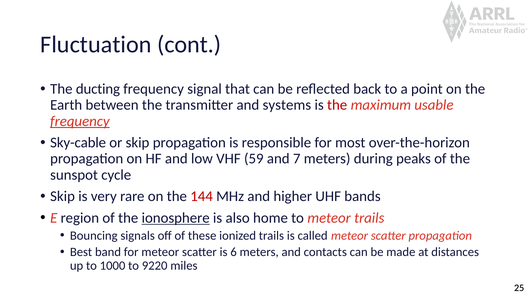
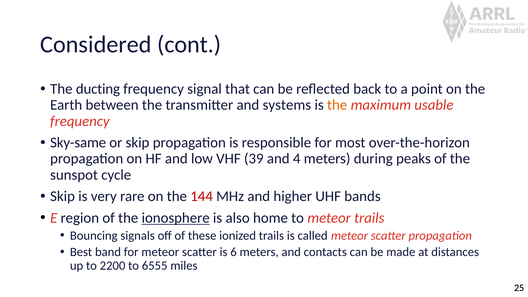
Fluctuation: Fluctuation -> Considered
the at (337, 105) colour: red -> orange
frequency at (80, 121) underline: present -> none
Sky-cable: Sky-cable -> Sky-same
59: 59 -> 39
7: 7 -> 4
1000: 1000 -> 2200
9220: 9220 -> 6555
